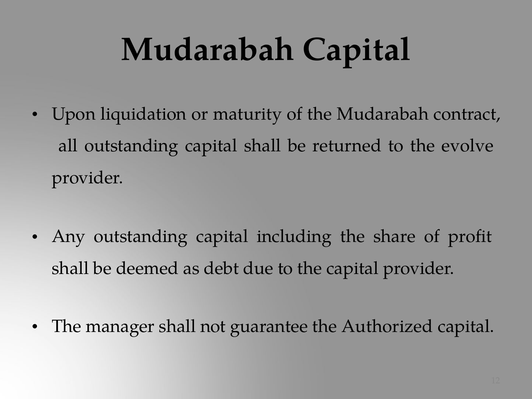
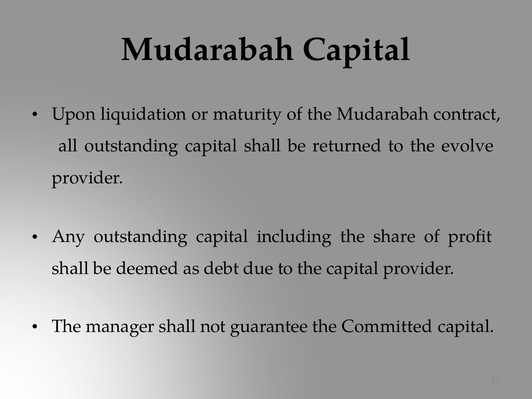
Authorized: Authorized -> Committed
